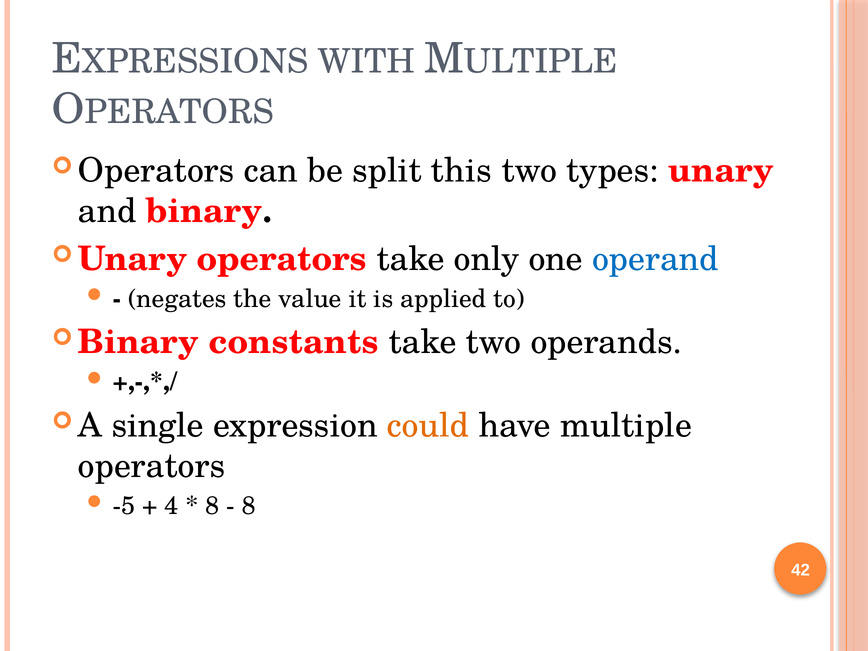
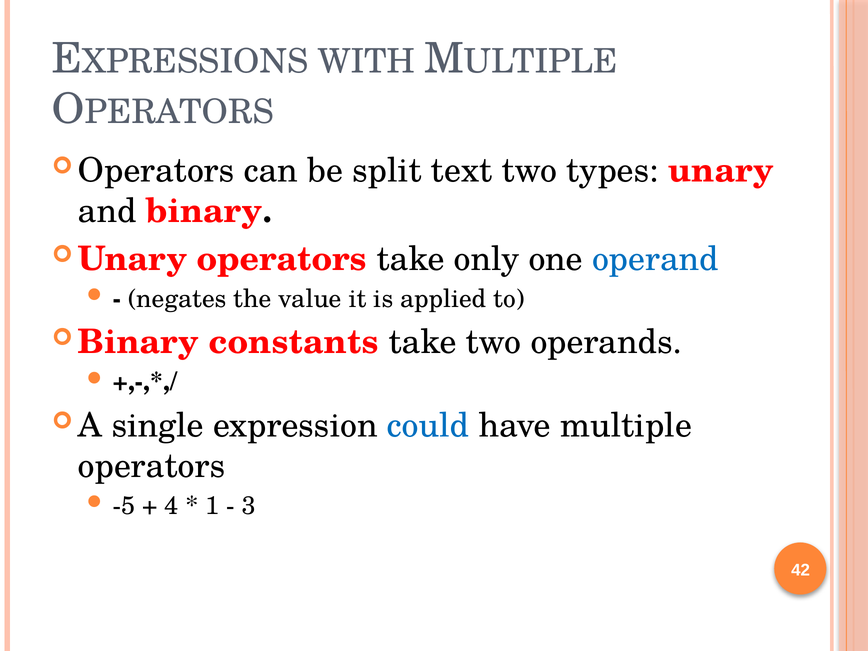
this: this -> text
could colour: orange -> blue
8 at (212, 506): 8 -> 1
8 at (249, 506): 8 -> 3
